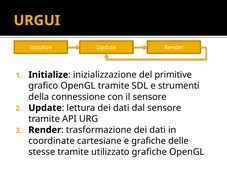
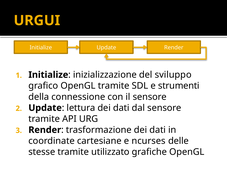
primitive: primitive -> sviluppo
e grafiche: grafiche -> ncurses
